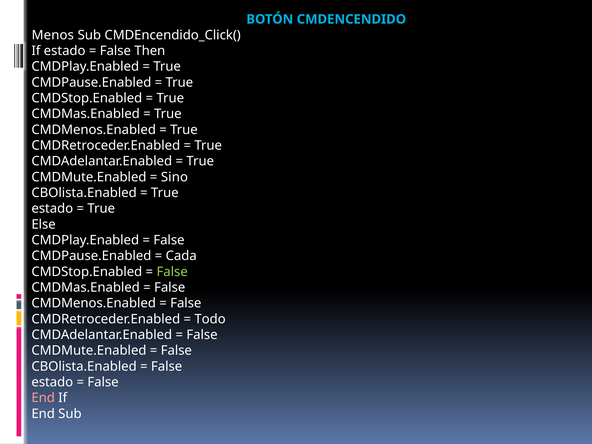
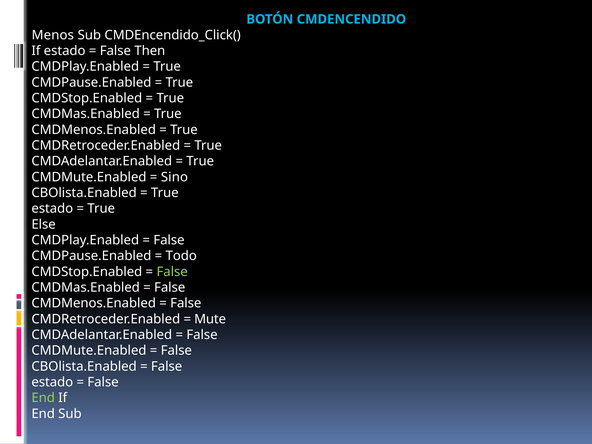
Cada: Cada -> Todo
Todo: Todo -> Mute
End at (43, 398) colour: pink -> light green
